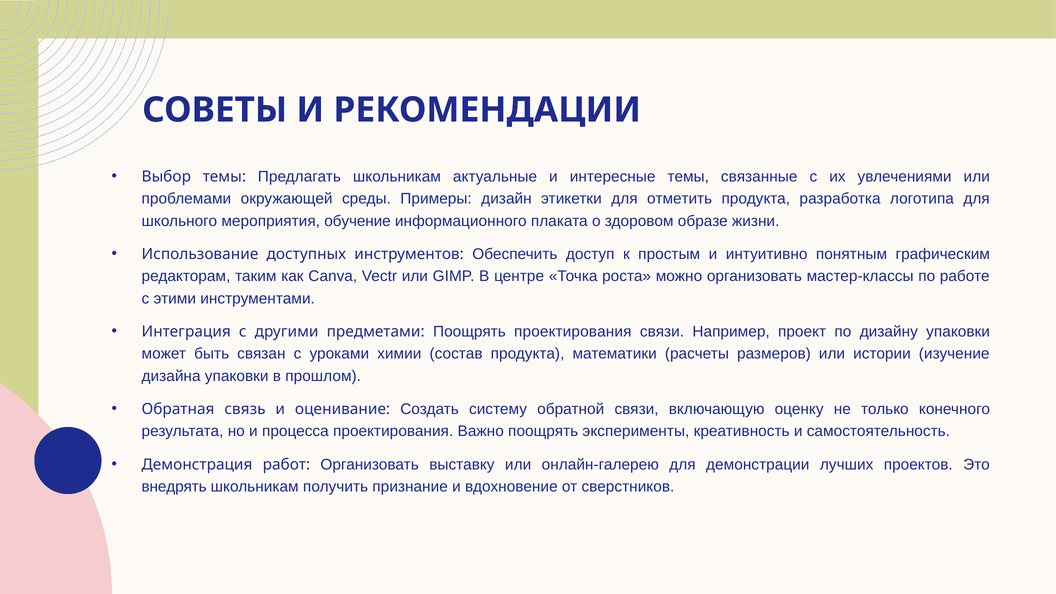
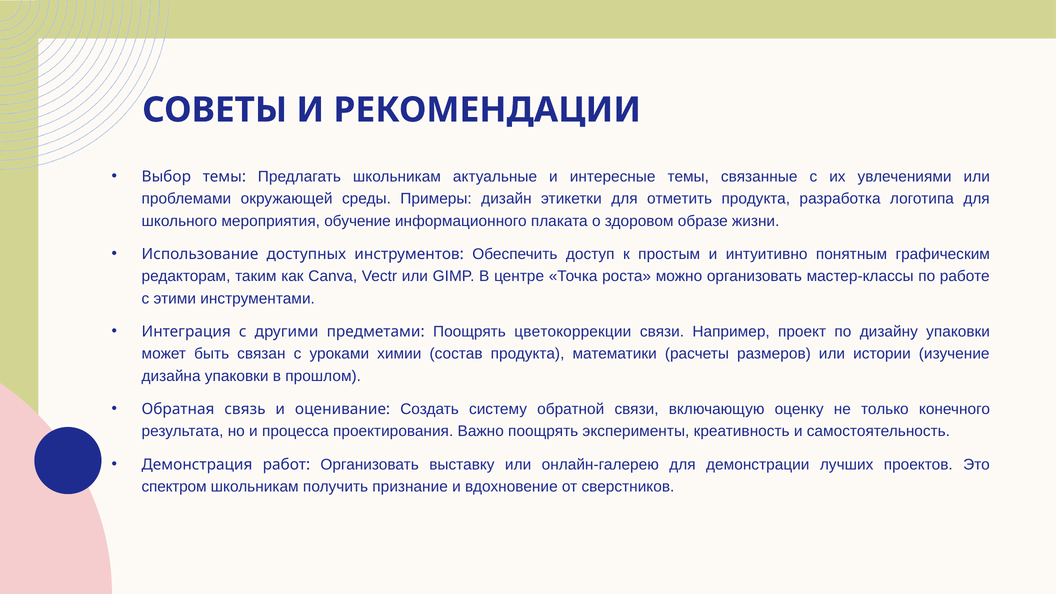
Поощрять проектирования: проектирования -> цветокоррекции
внедрять: внедрять -> спектром
